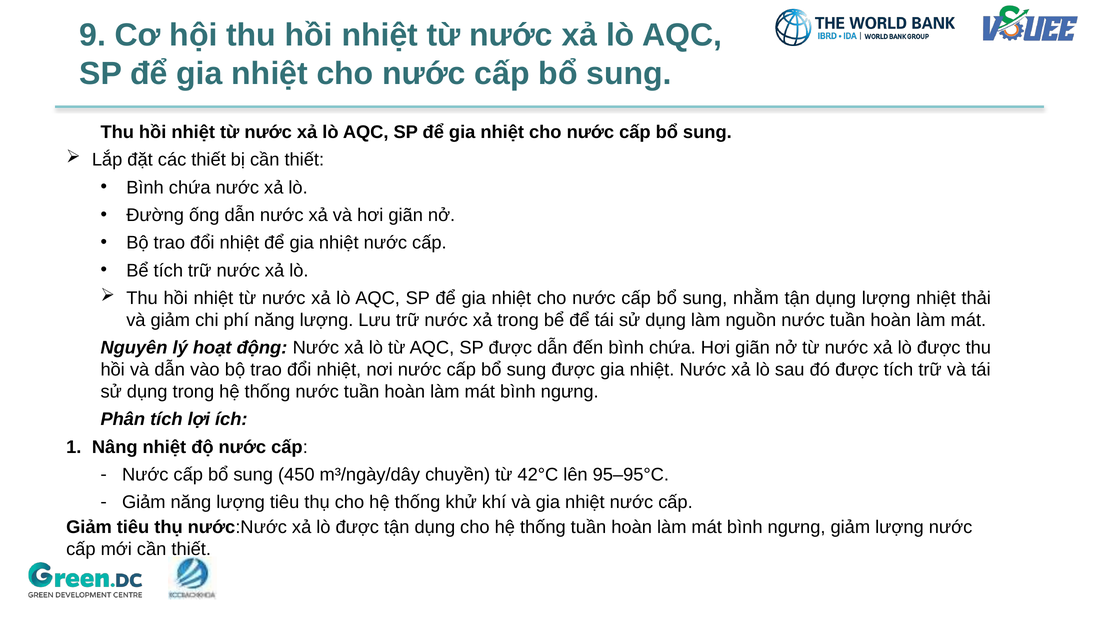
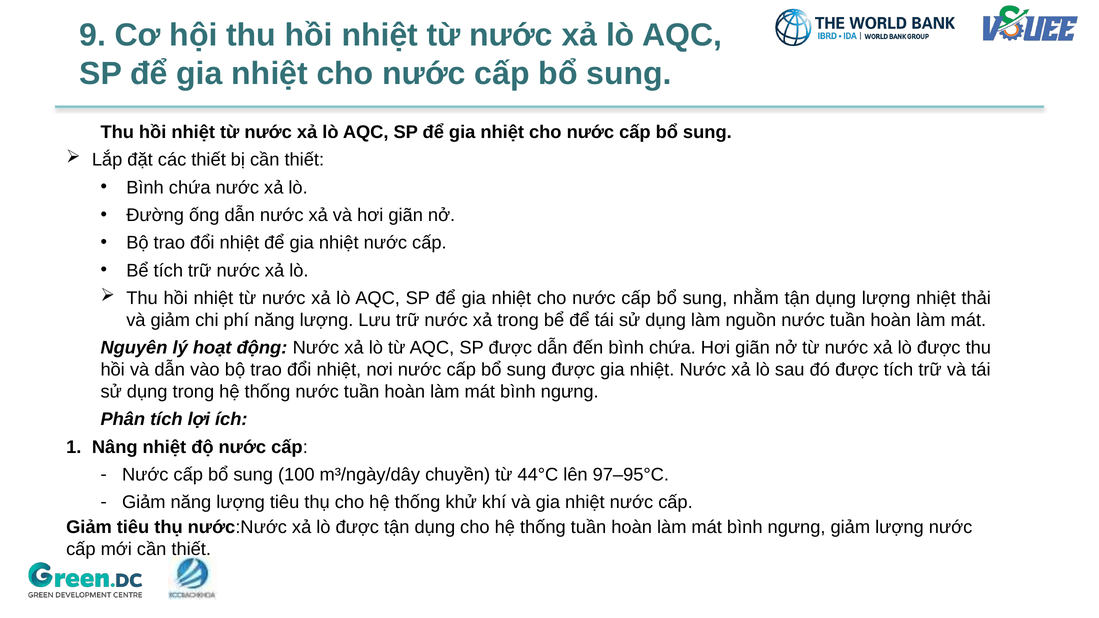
450: 450 -> 100
42°C: 42°C -> 44°C
95–95°C: 95–95°C -> 97–95°C
